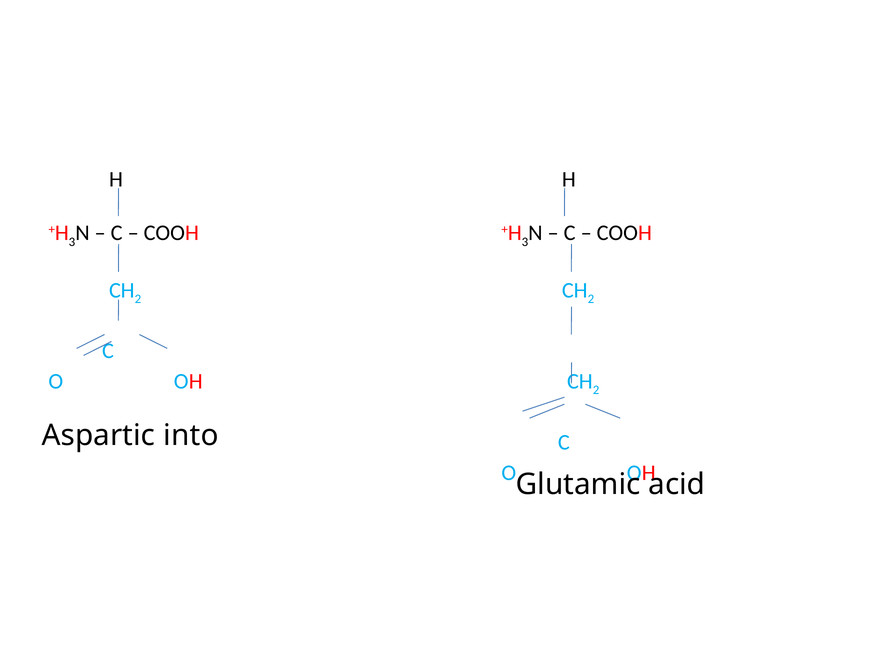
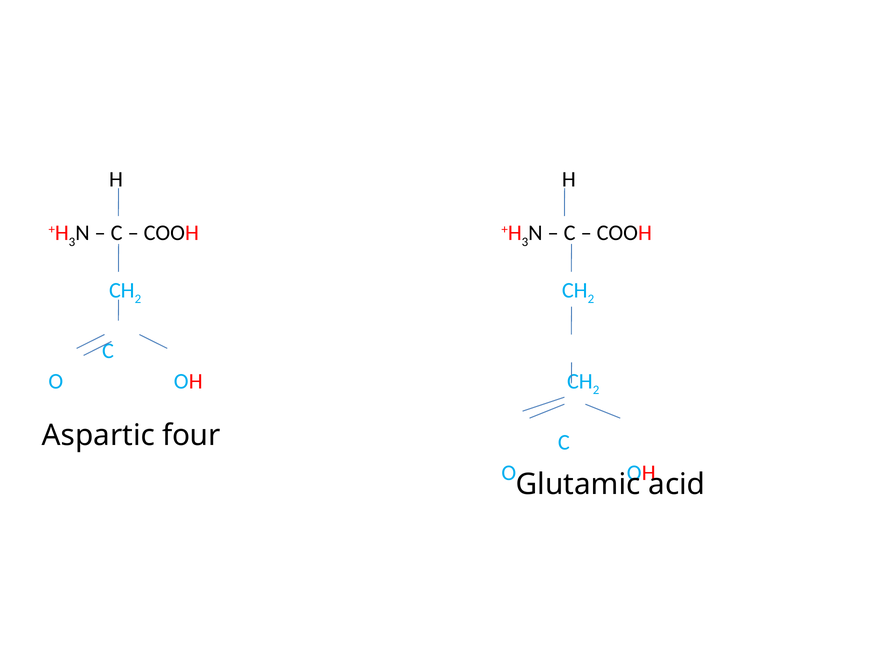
into: into -> four
